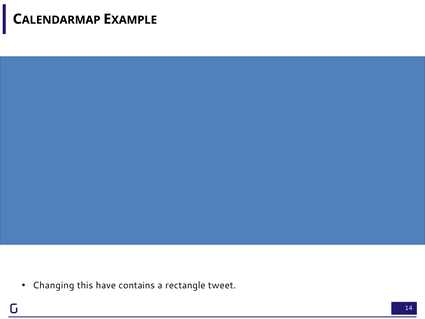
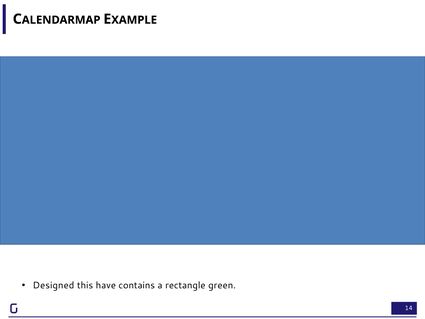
Changing: Changing -> Designed
tweet: tweet -> green
